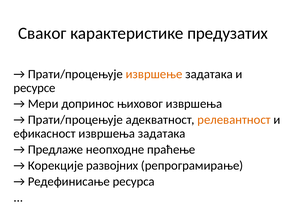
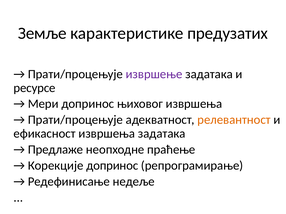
Сваког: Сваког -> Земље
извршење colour: orange -> purple
Корекције развојних: развојних -> допринос
ресурса: ресурса -> недеље
